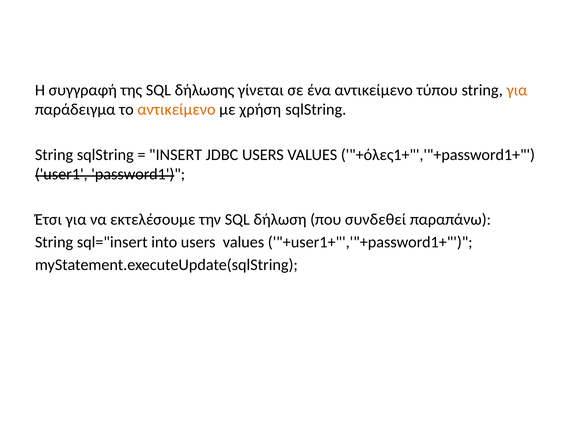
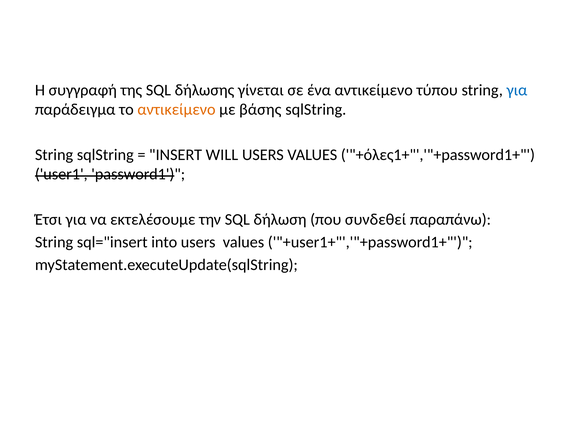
για at (517, 90) colour: orange -> blue
χρήση: χρήση -> βάσης
JDBC: JDBC -> WILL
